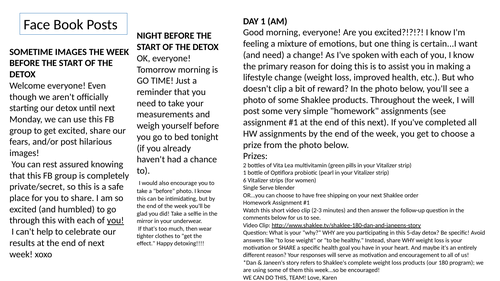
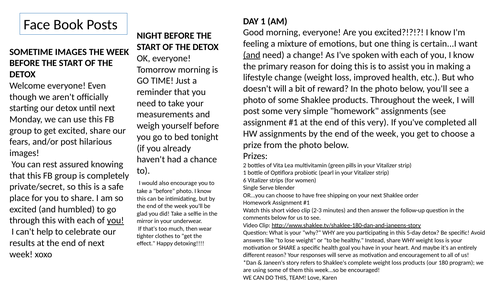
and at (252, 55) underline: none -> present
doesn't clip: clip -> will
this next: next -> very
